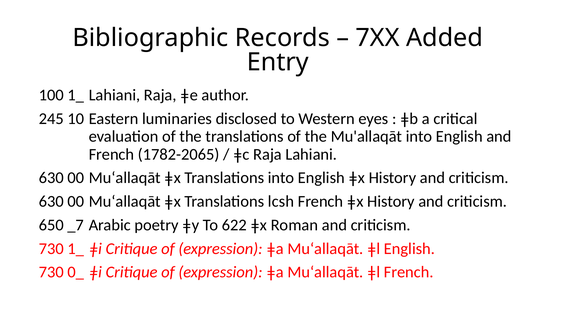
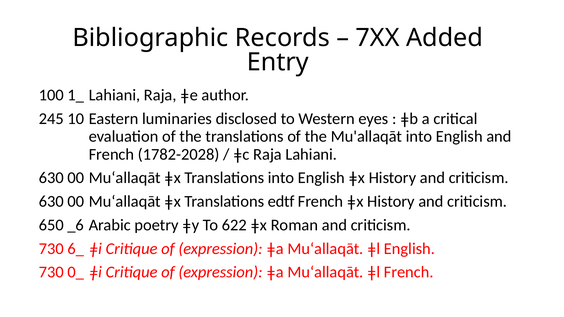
1782-2065: 1782-2065 -> 1782-2028
lcsh: lcsh -> edtf
_7: _7 -> _6
730 1_: 1_ -> 6_
